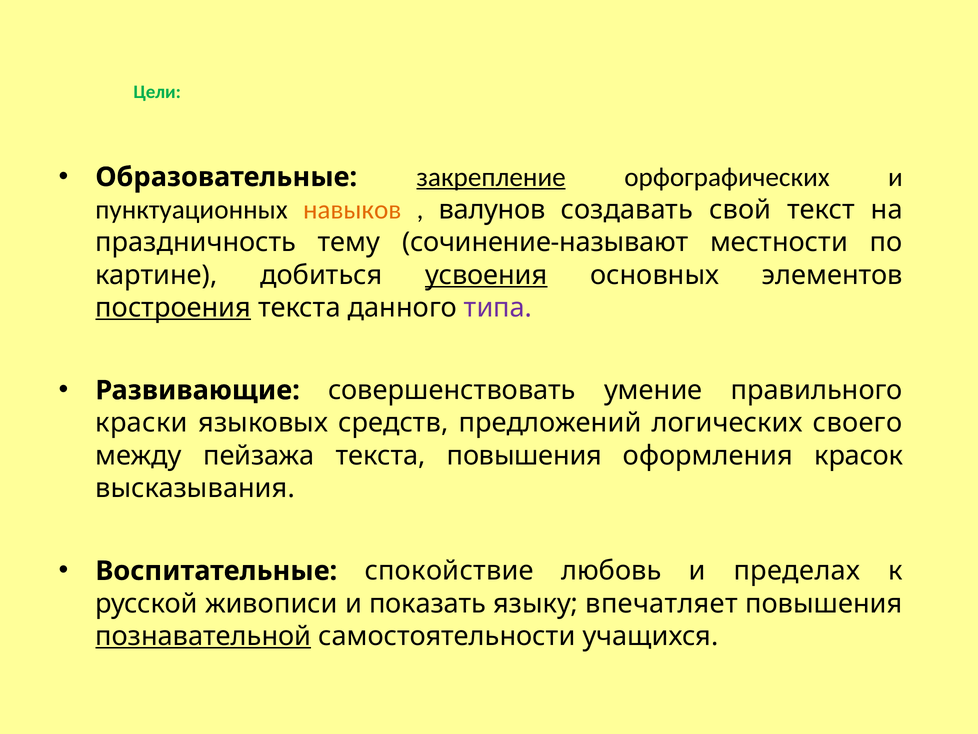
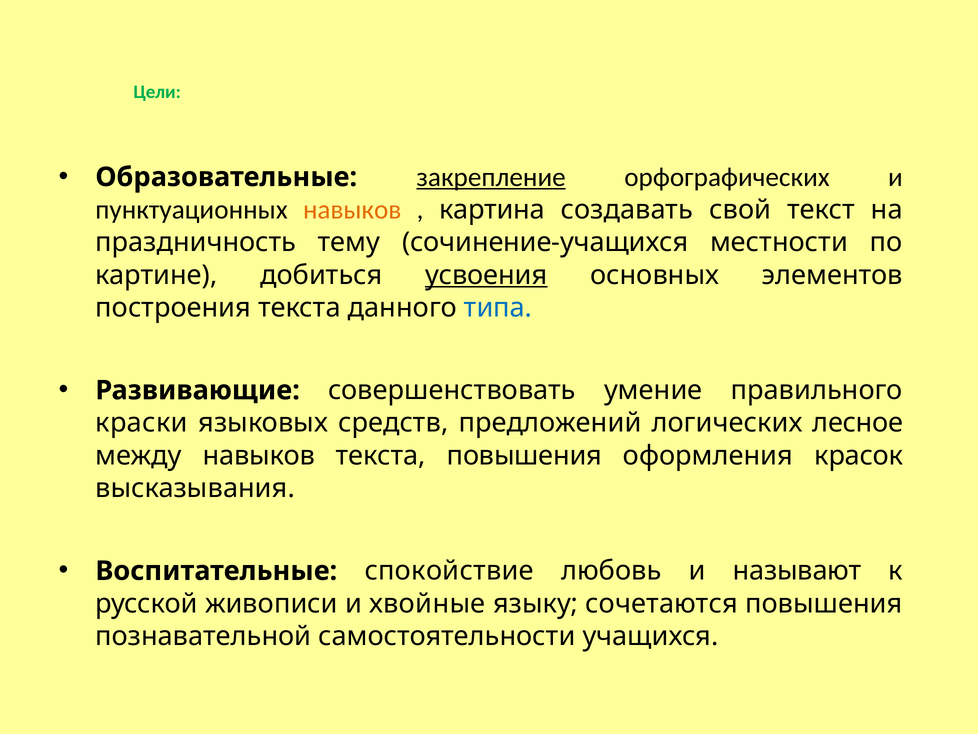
валунов: валунов -> картина
сочинение-называют: сочинение-называют -> сочинение-учащихся
построения underline: present -> none
типа colour: purple -> blue
своего: своего -> лесное
между пейзажа: пейзажа -> навыков
пределах: пределах -> называют
показать: показать -> хвойные
впечатляет: впечатляет -> сочетаются
познавательной underline: present -> none
